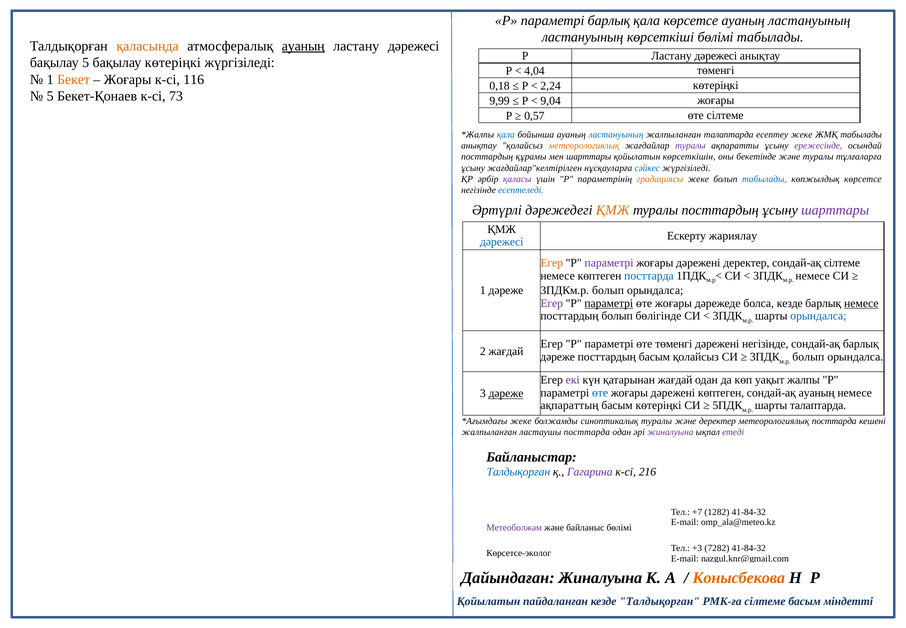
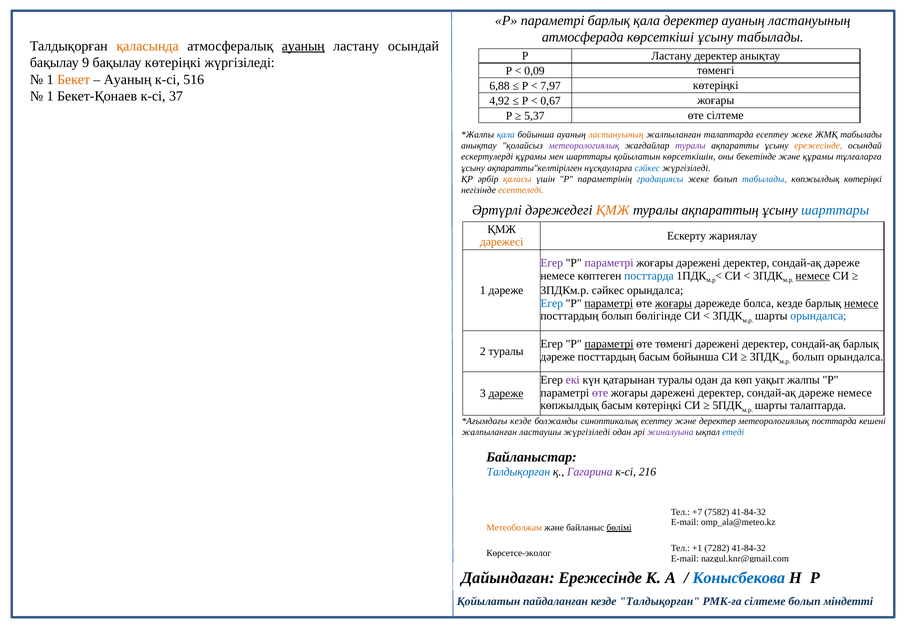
қала көрсетсе: көрсетсе -> деректер
ластануының at (583, 37): ластануының -> атмосферада
көрсеткіші бөлімі: бөлімі -> ұсыну
дәрежесі at (414, 46): дәрежесі -> осындай
Р Ластану дәрежесі: дәрежесі -> деректер
бақылау 5: 5 -> 9
4,04: 4,04 -> 0,09
Жоғары at (128, 80): Жоғары -> Ауаның
116: 116 -> 516
0,18: 0,18 -> 6,88
2,24: 2,24 -> 7,97
5 at (50, 96): 5 -> 1
73: 73 -> 37
9,99: 9,99 -> 4,92
9,04: 9,04 -> 0,67
0,57: 0,57 -> 5,37
ластануының at (616, 134) colour: blue -> orange
метеорологиялық at (584, 146) colour: orange -> purple
ережесінде at (818, 146) colour: purple -> orange
посттардың at (487, 157): посттардың -> ескертулерді
және туралы: туралы -> құрамы
жағдайлар"келтірілген: жағдайлар"келтірілген -> ақпаратты"келтірілген
қаласы colour: purple -> orange
градациясы colour: orange -> blue
көпжылдық көрсетсе: көрсетсе -> көтеріңкі
есептеледі colour: blue -> orange
туралы посттардың: посттардың -> ақпараттың
шарттары at (835, 210) colour: purple -> blue
дәрежесі at (502, 242) colour: blue -> orange
Егер at (552, 263) colour: orange -> purple
сілтеме at (842, 263): сілтеме -> дәреже
немесе at (813, 275) underline: none -> present
3ПДКм.р болып: болып -> сәйкес
Егер at (552, 303) colour: purple -> blue
жоғары at (673, 303) underline: none -> present
параметрі at (609, 344) underline: none -> present
негізінде at (765, 344): негізінде -> деректер
2 жағдай: жағдай -> туралы
басым қолайсыз: қолайсыз -> бойынша
қатарынан жағдай: жағдай -> туралы
өте at (600, 392) colour: blue -> purple
көптеген at (721, 392): көптеген -> деректер
ауаның at (817, 392): ауаның -> дәреже
ақпараттың at (569, 405): ақпараттың -> көпжылдық
жеке at (521, 420): жеке -> кезде
синоптикалық туралы: туралы -> есептеу
ластаушы посттарда: посттарда -> жүргізіледі
етеді colour: purple -> blue
1282: 1282 -> 7582
Метеоболжам colour: purple -> orange
бөлімі at (619, 527) underline: none -> present
+3: +3 -> +1
Дайындаған Жиналуына: Жиналуына -> Ережесінде
Конысбекова colour: orange -> blue
сілтеме басым: басым -> болып
